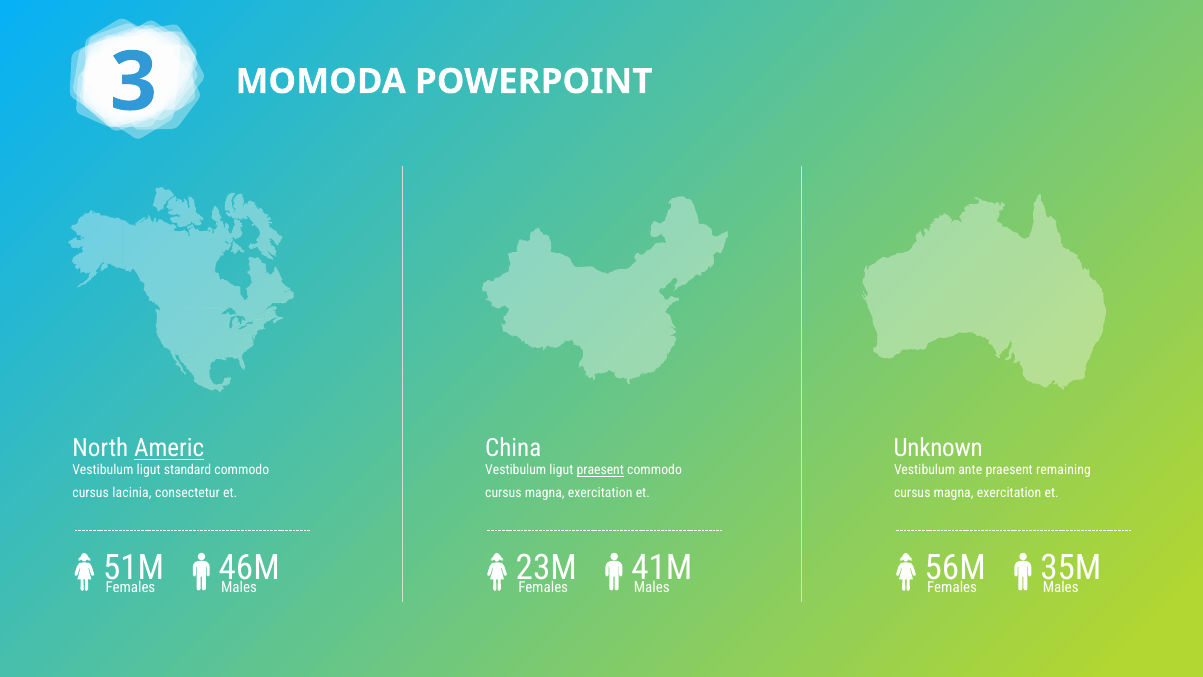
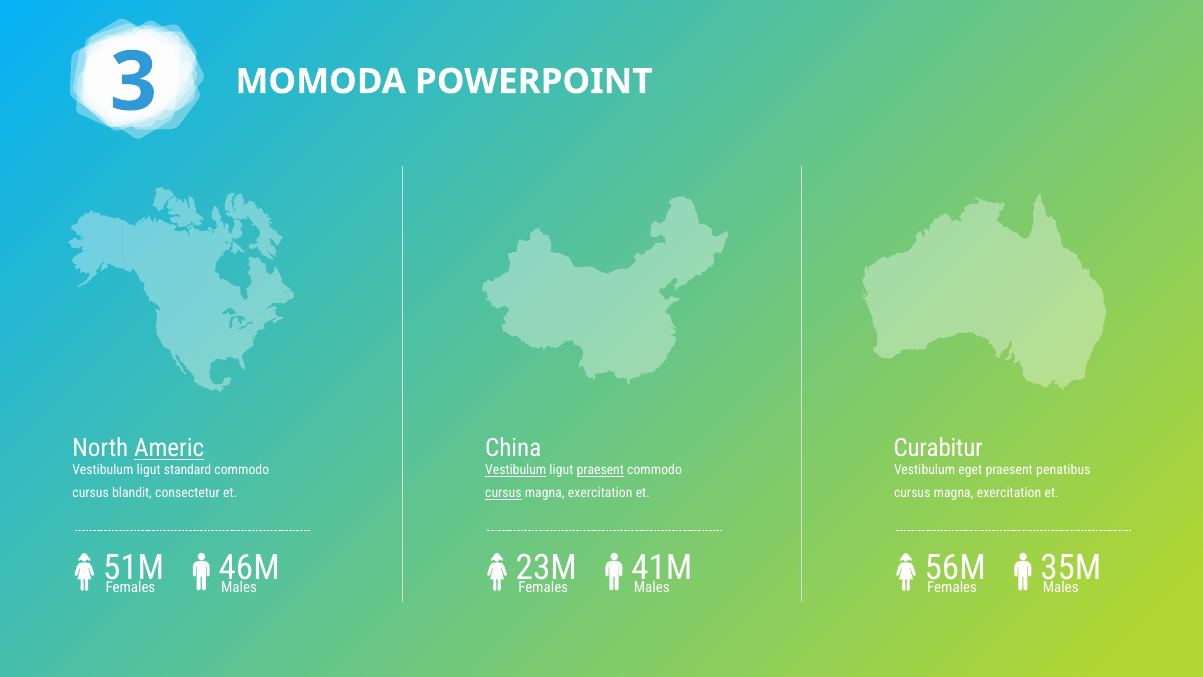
Unknown: Unknown -> Curabitur
Vestibulum at (516, 470) underline: none -> present
ante: ante -> eget
remaining: remaining -> penatibus
lacinia: lacinia -> blandit
cursus at (503, 493) underline: none -> present
